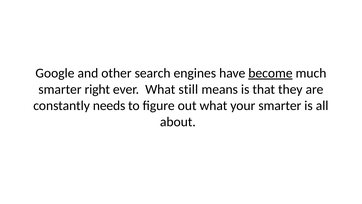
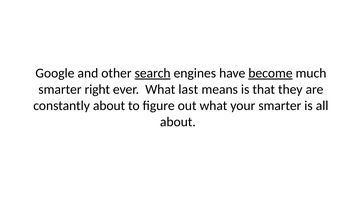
search underline: none -> present
still: still -> last
constantly needs: needs -> about
